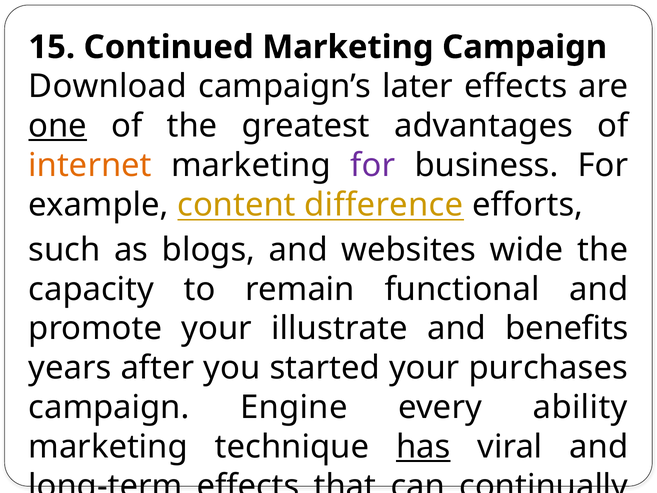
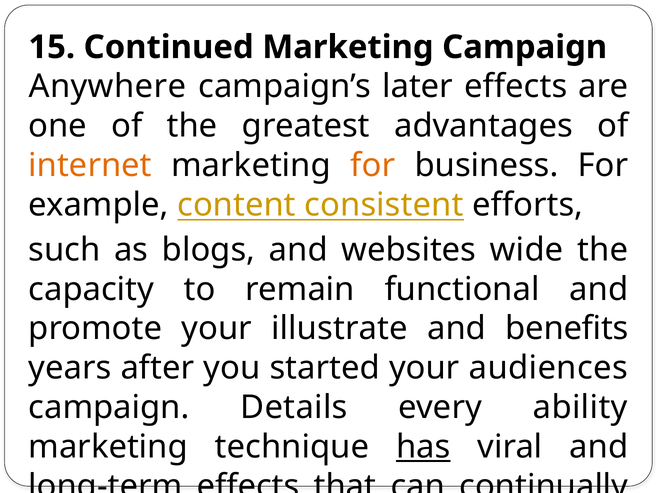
Download: Download -> Anywhere
one underline: present -> none
for at (373, 165) colour: purple -> orange
difference: difference -> consistent
purchases: purchases -> audiences
Engine: Engine -> Details
